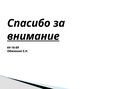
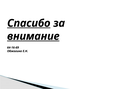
Спасибо underline: none -> present
